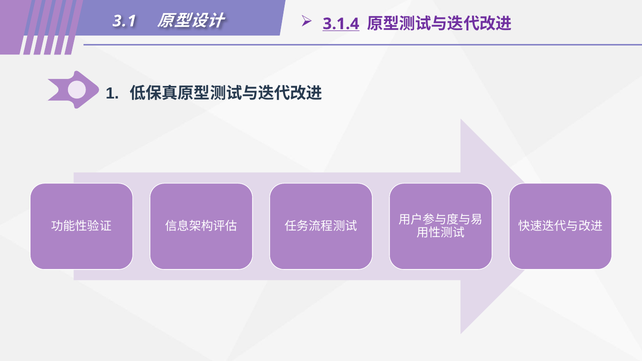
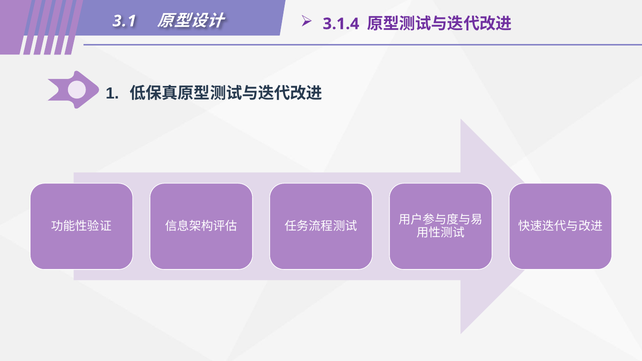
3.1.4 underline: present -> none
